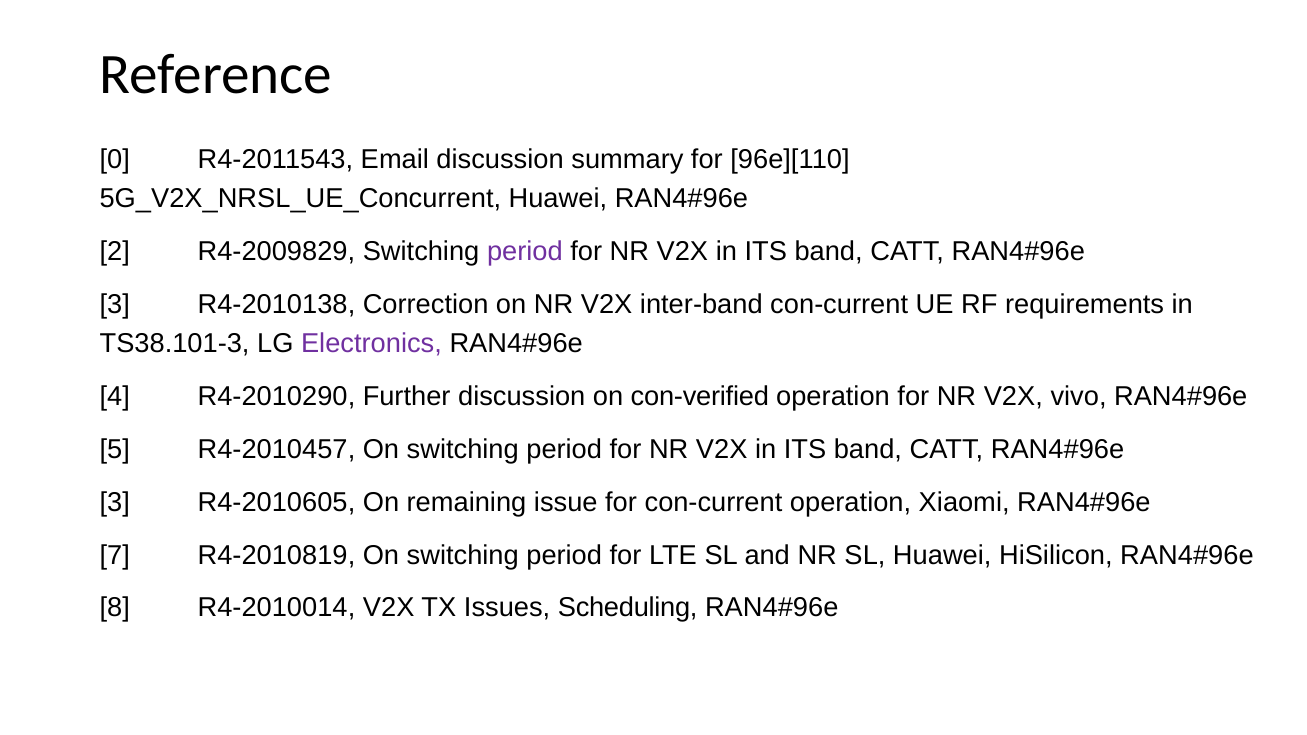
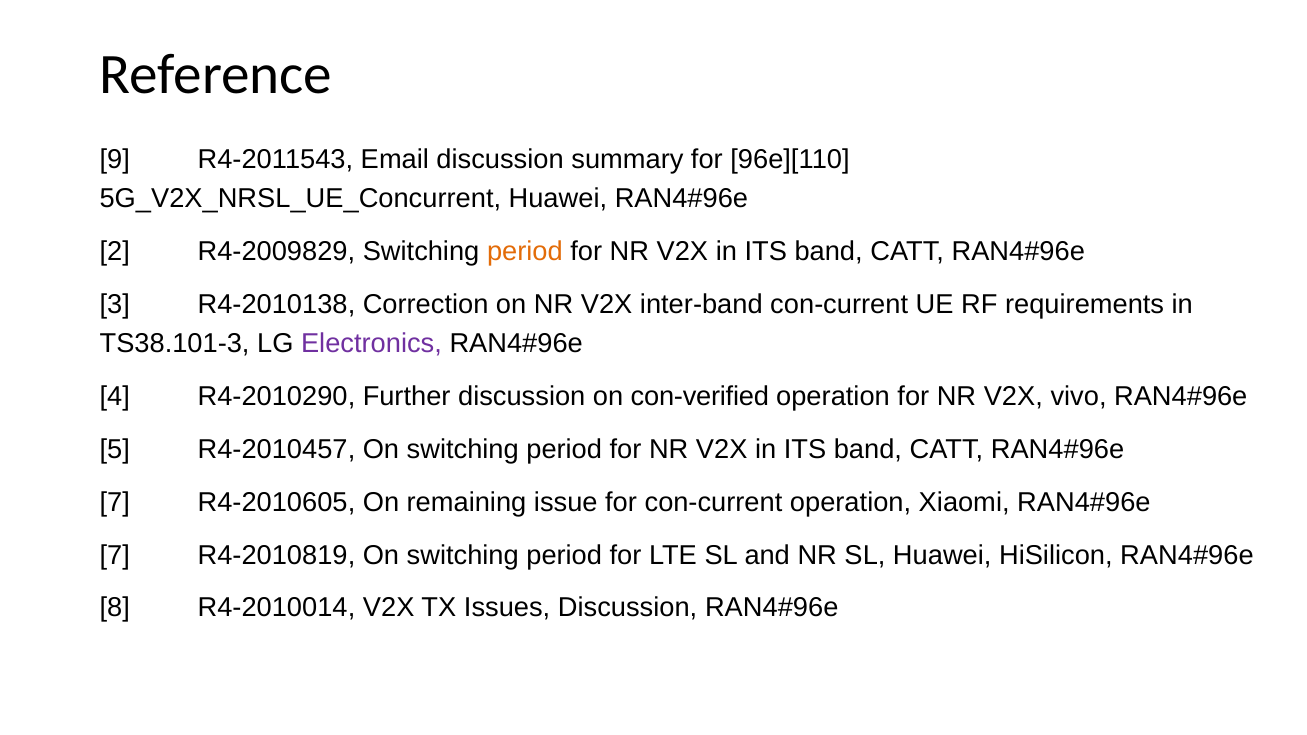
0: 0 -> 9
period at (525, 252) colour: purple -> orange
3 at (115, 502): 3 -> 7
Issues Scheduling: Scheduling -> Discussion
